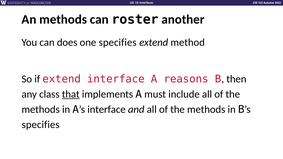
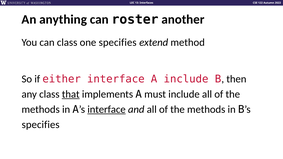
An methods: methods -> anything
can does: does -> class
if extend: extend -> either
A reasons: reasons -> include
interface at (107, 110) underline: none -> present
